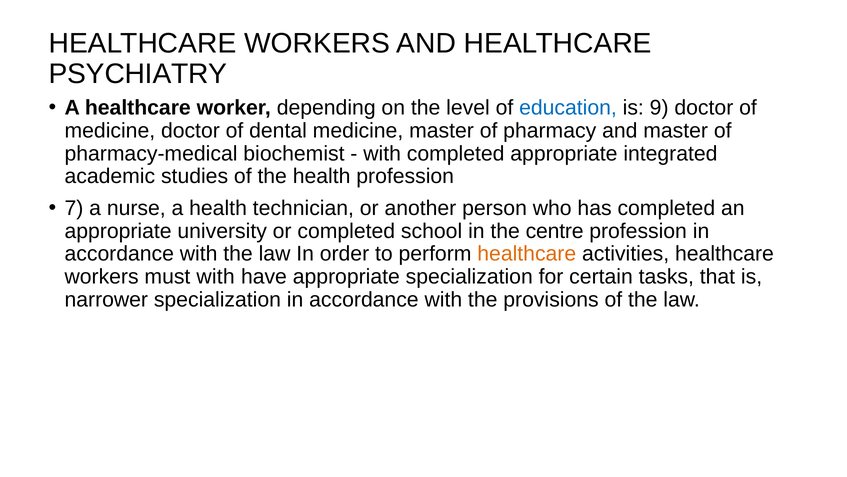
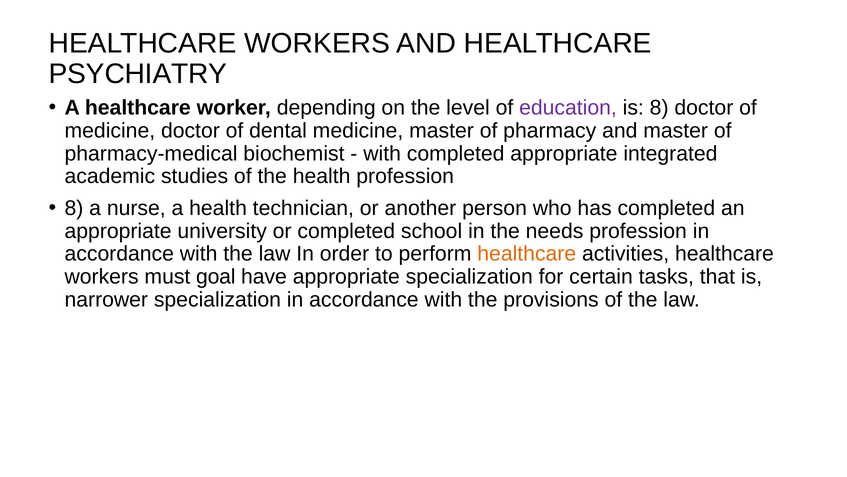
education colour: blue -> purple
is 9: 9 -> 8
7 at (74, 208): 7 -> 8
centre: centre -> needs
must with: with -> goal
